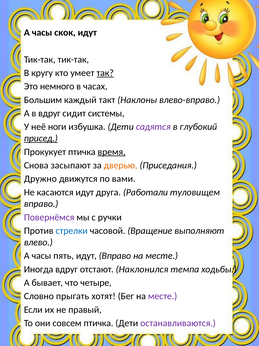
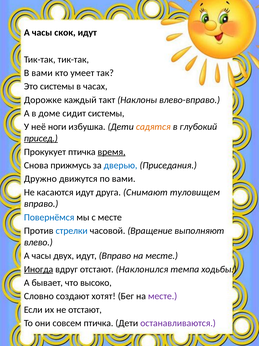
В кругу: кругу -> вами
так underline: present -> none
Это немного: немного -> системы
Большим: Большим -> Дорожке
в вдруг: вдруг -> доме
садятся colour: purple -> orange
засыпают: засыпают -> прижмусь
дверью colour: orange -> blue
Работали: Работали -> Снимают
Повернёмся colour: purple -> blue
с ручки: ручки -> месте
пять: пять -> двух
Иногда underline: none -> present
четыре: четыре -> высоко
прыгать: прыгать -> создают
не правый: правый -> отстают
